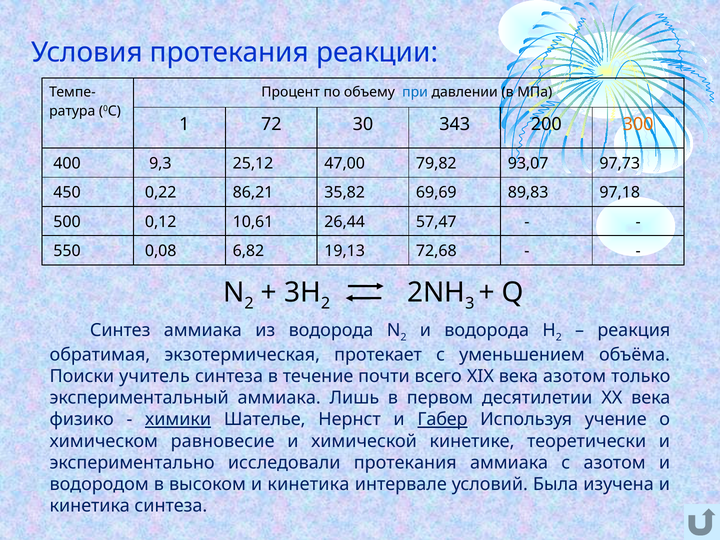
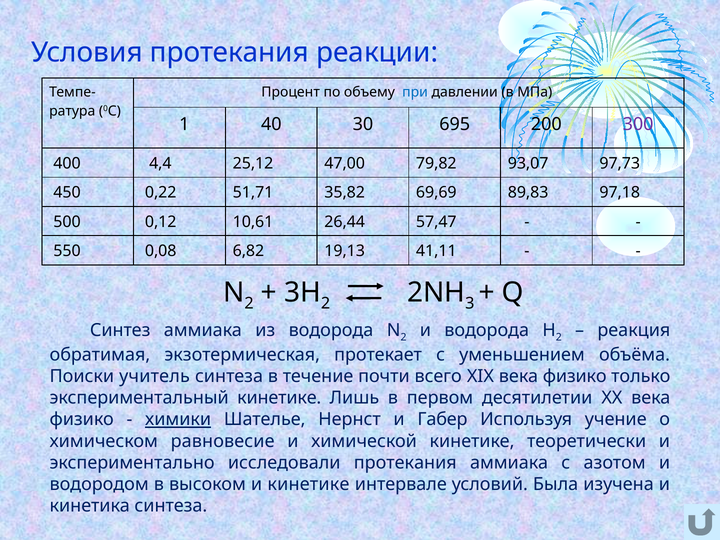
72: 72 -> 40
343: 343 -> 695
300 colour: orange -> purple
9,3: 9,3 -> 4,4
86,21: 86,21 -> 51,71
72,68: 72,68 -> 41,11
XIX века азотом: азотом -> физико
экспериментальный аммиака: аммиака -> кинетике
Габер underline: present -> none
высоком и кинетика: кинетика -> кинетике
